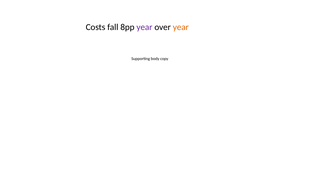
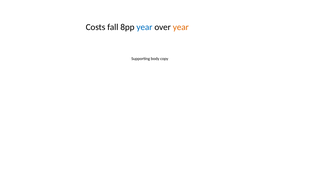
year at (144, 27) colour: purple -> blue
